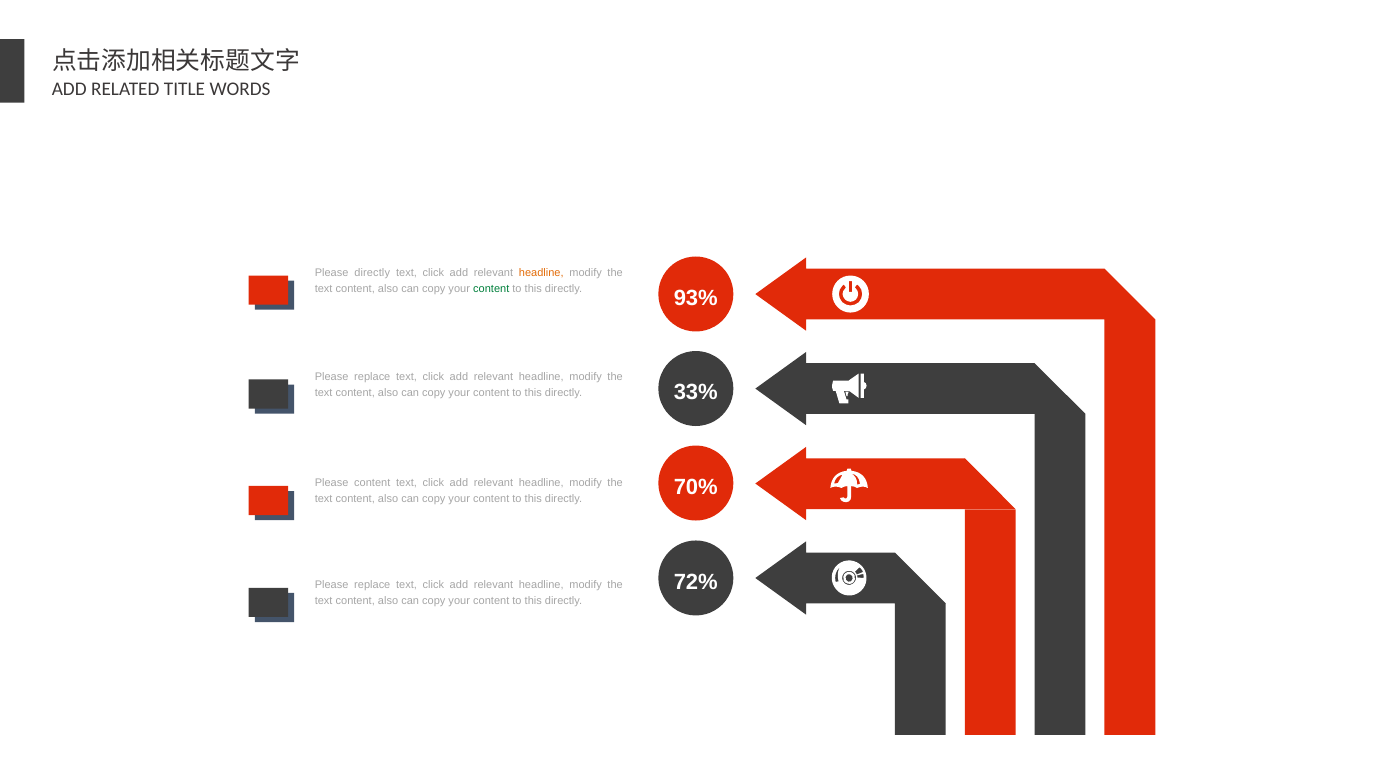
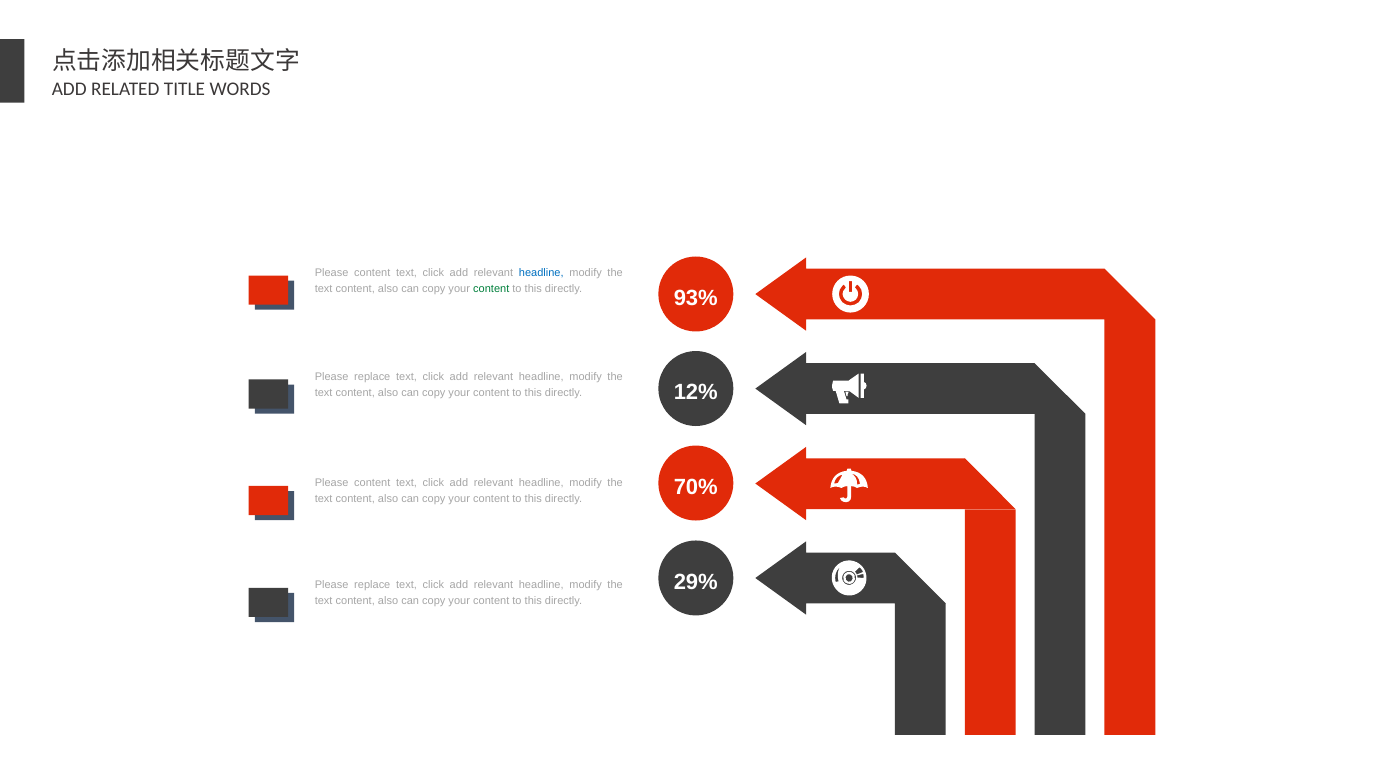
directly at (372, 273): directly -> content
headline at (541, 273) colour: orange -> blue
33%: 33% -> 12%
72%: 72% -> 29%
